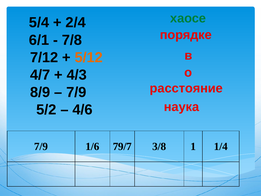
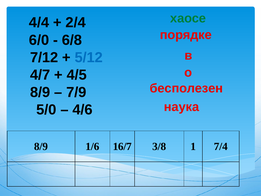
5/4: 5/4 -> 4/4
6/1: 6/1 -> 6/0
7/8: 7/8 -> 6/8
5/12 colour: orange -> blue
4/3: 4/3 -> 4/5
расстояние: расстояние -> бесполезен
5/2: 5/2 -> 5/0
7/9 at (41, 146): 7/9 -> 8/9
79/7: 79/7 -> 16/7
1/4: 1/4 -> 7/4
